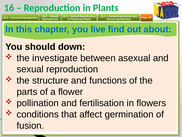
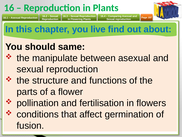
down: down -> same
investigate: investigate -> manipulate
